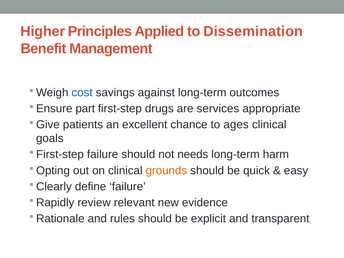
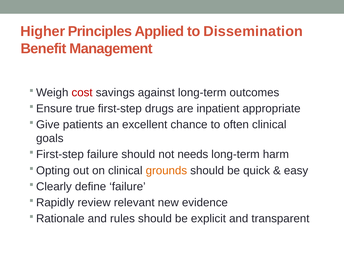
cost colour: blue -> red
part: part -> true
services: services -> inpatient
ages: ages -> often
